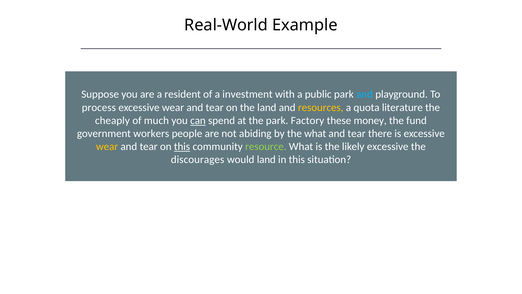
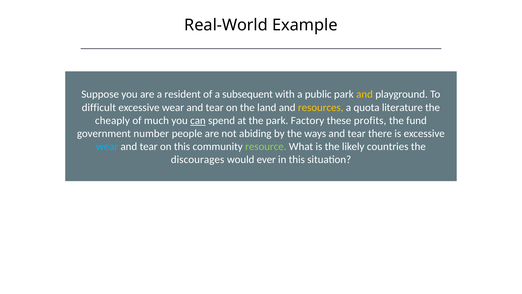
investment: investment -> subsequent
and at (365, 94) colour: light blue -> yellow
process: process -> difficult
money: money -> profits
workers: workers -> number
the what: what -> ways
wear at (107, 146) colour: yellow -> light blue
this at (182, 146) underline: present -> none
likely excessive: excessive -> countries
would land: land -> ever
